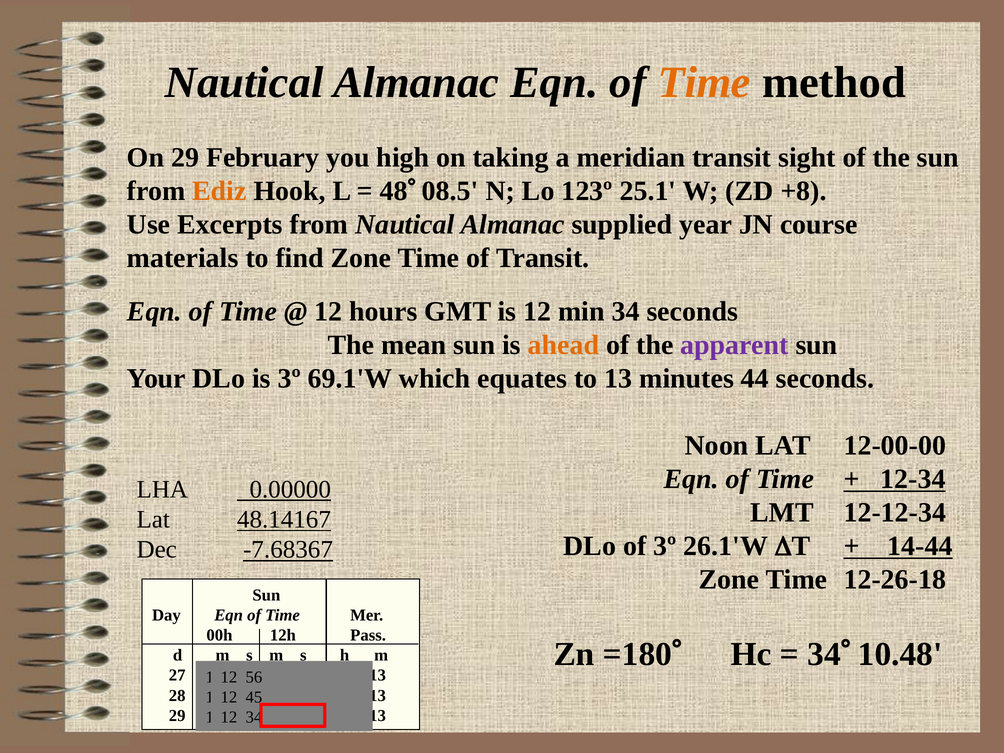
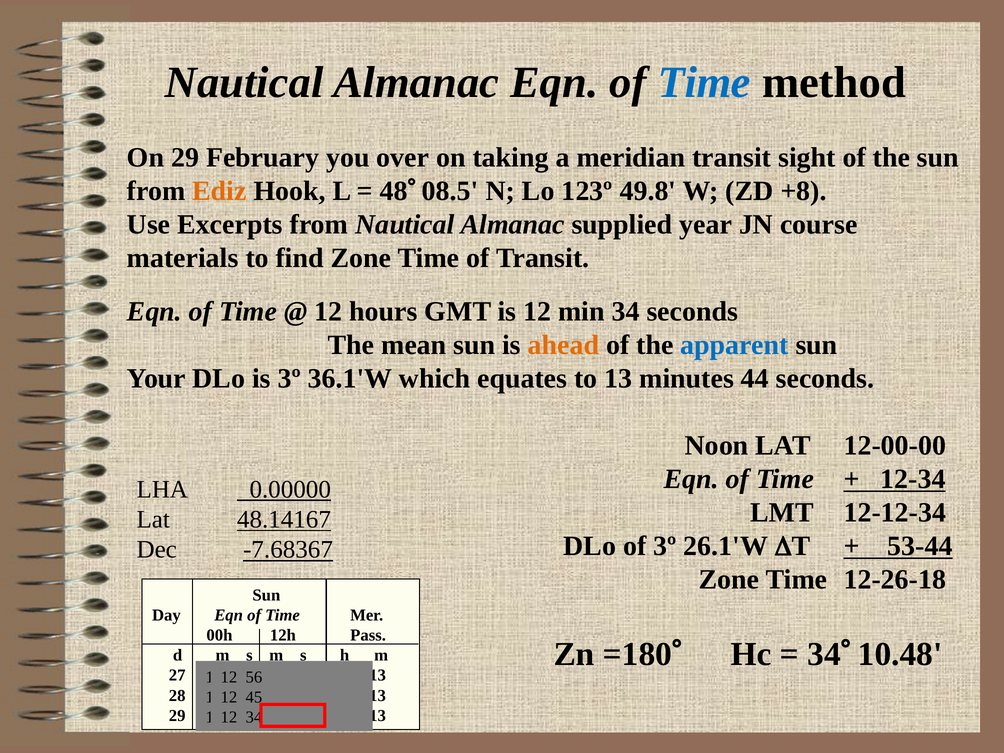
Time at (704, 83) colour: orange -> blue
high: high -> over
25.1: 25.1 -> 49.8
apparent colour: purple -> blue
69.1'W: 69.1'W -> 36.1'W
14-44: 14-44 -> 53-44
